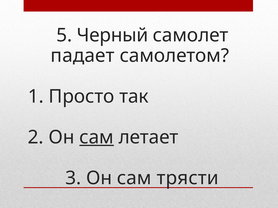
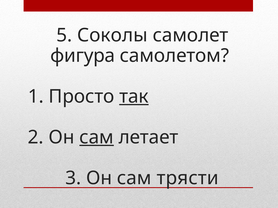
Черный: Черный -> Соколы
падает: падает -> фигура
так underline: none -> present
